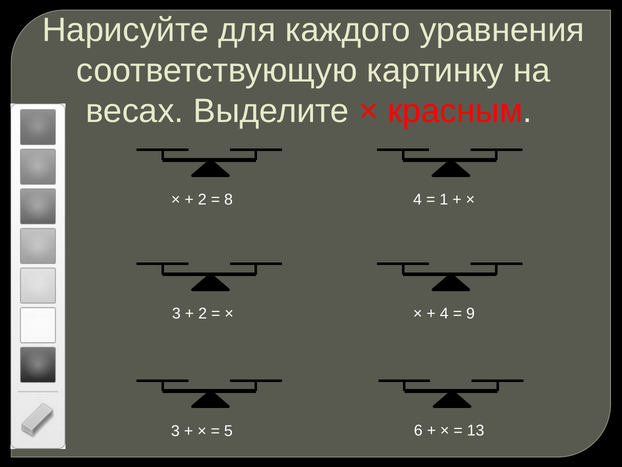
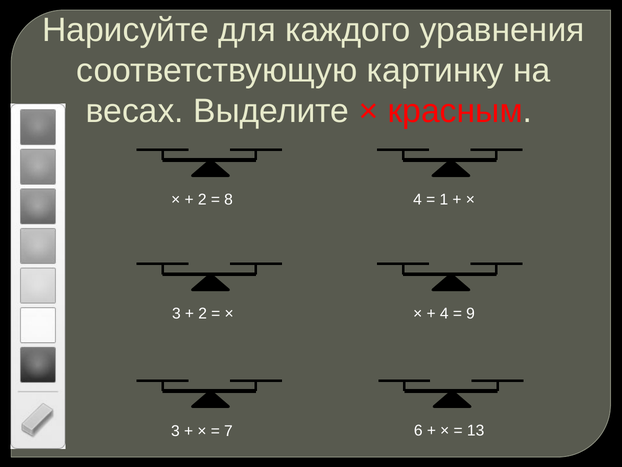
5: 5 -> 7
